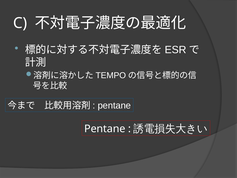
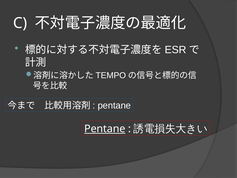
Pentane at (105, 129) underline: none -> present
